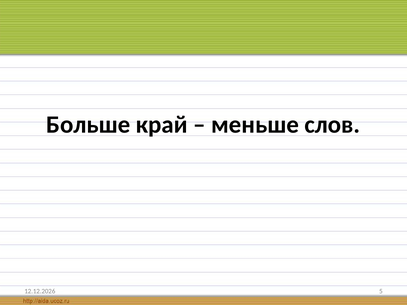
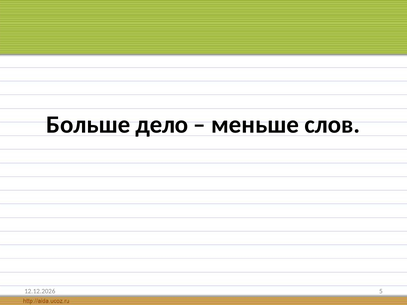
край: край -> дело
